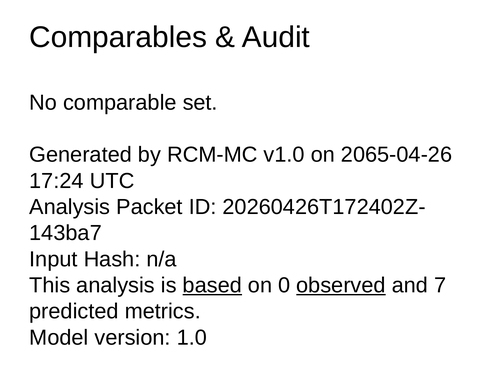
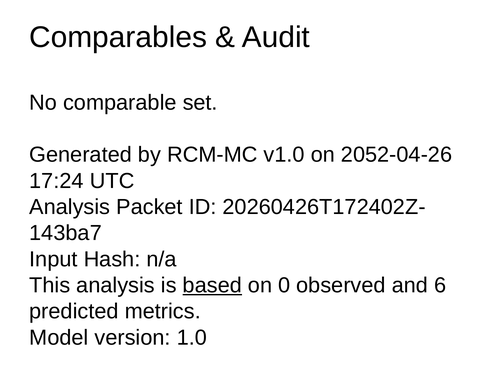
2065-04-26: 2065-04-26 -> 2052-04-26
observed underline: present -> none
7: 7 -> 6
